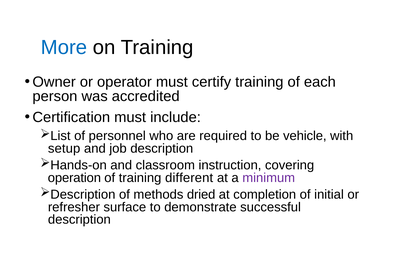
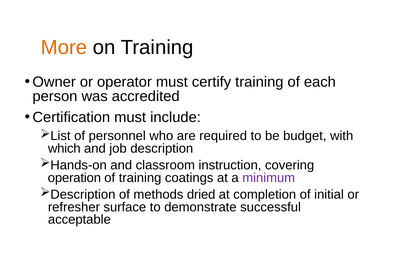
More colour: blue -> orange
vehicle: vehicle -> budget
setup: setup -> which
different: different -> coatings
description at (79, 220): description -> acceptable
